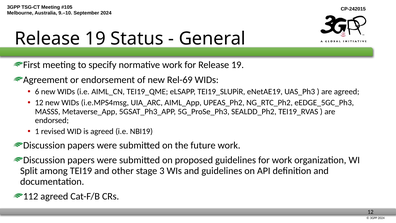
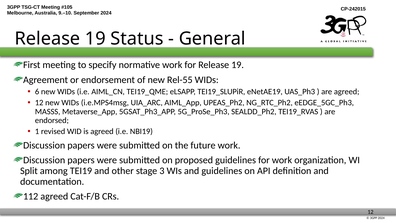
Rel-69: Rel-69 -> Rel-55
